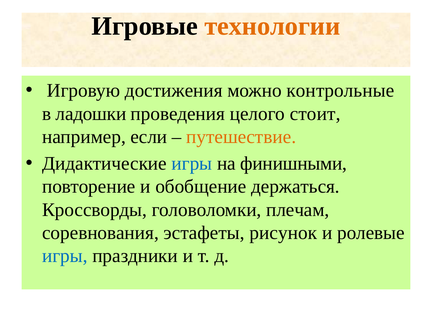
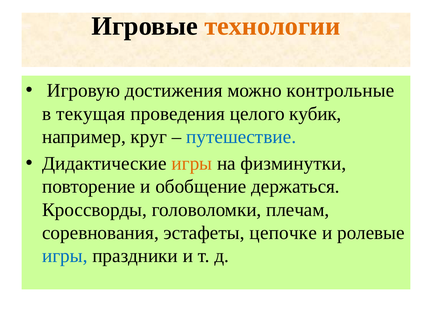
ладошки: ладошки -> текущая
стоит: стоит -> кубик
если: если -> круг
путешествие colour: orange -> blue
игры at (192, 164) colour: blue -> orange
финишными: финишными -> физминутки
рисунок: рисунок -> цепочке
